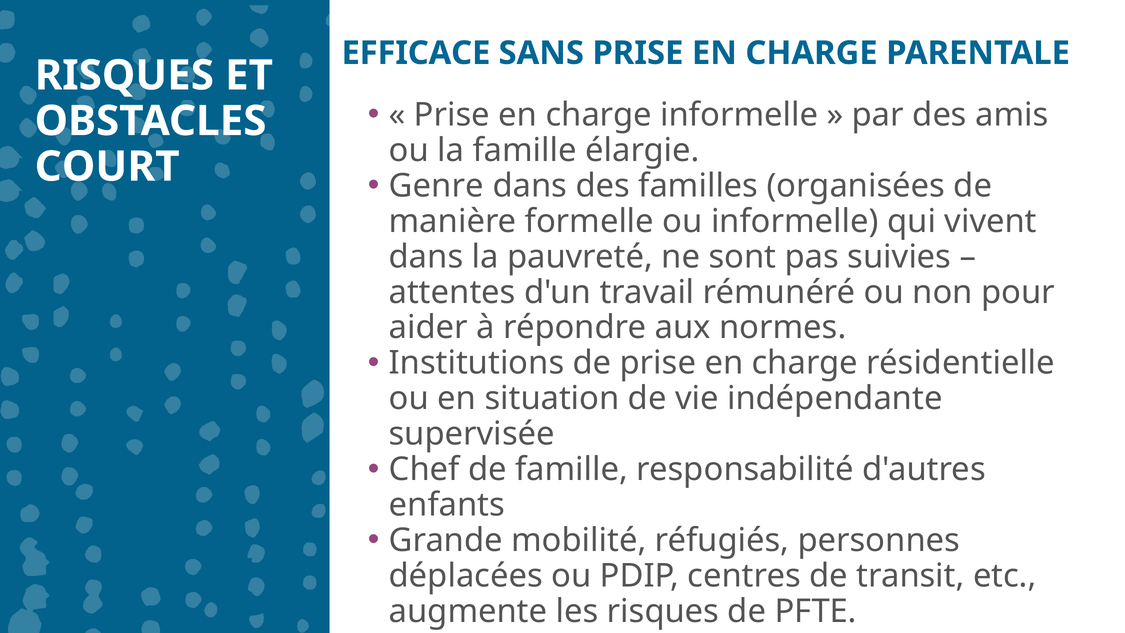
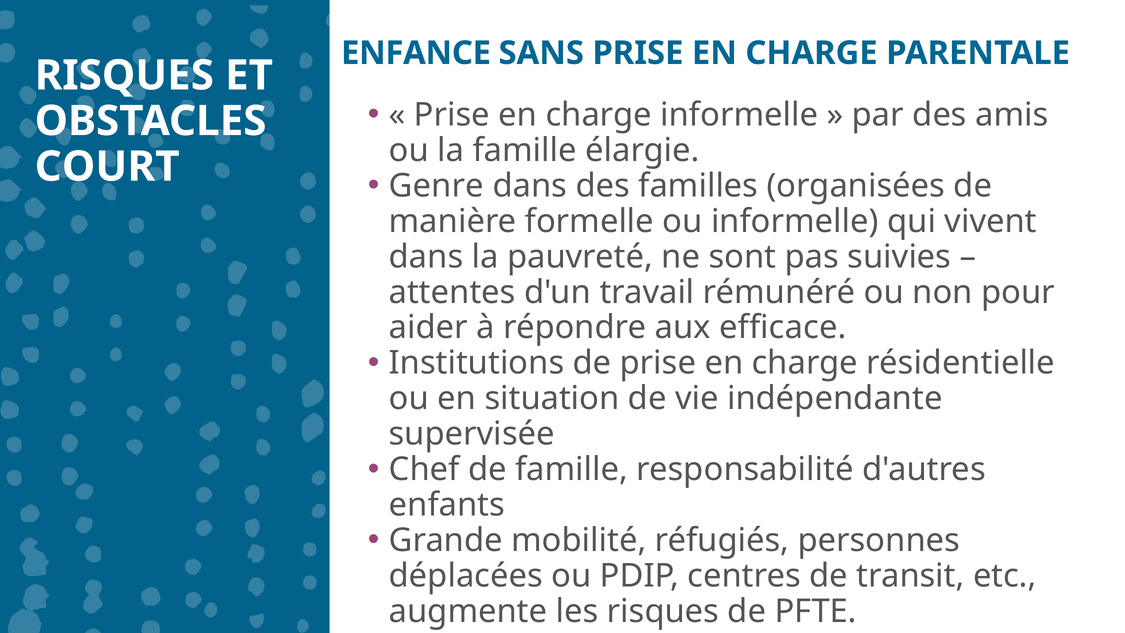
EFFICACE: EFFICACE -> ENFANCE
normes: normes -> efficace
